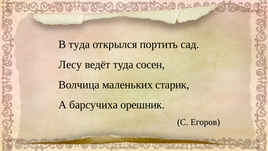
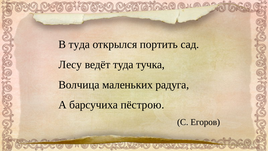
сосен: сосен -> тучка
старик: старик -> радуга
орешник: орешник -> пёстрою
